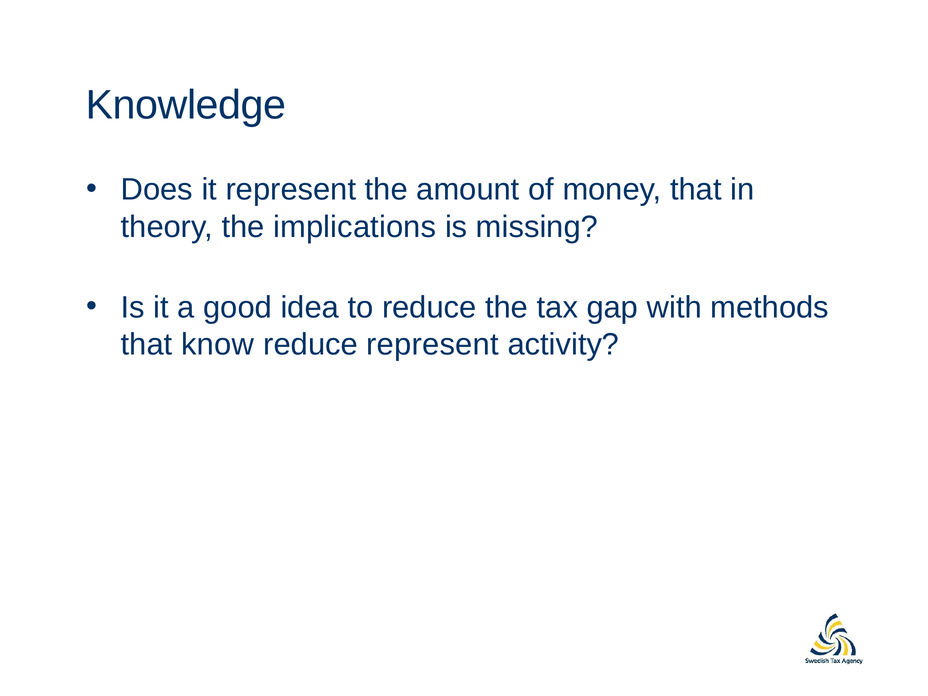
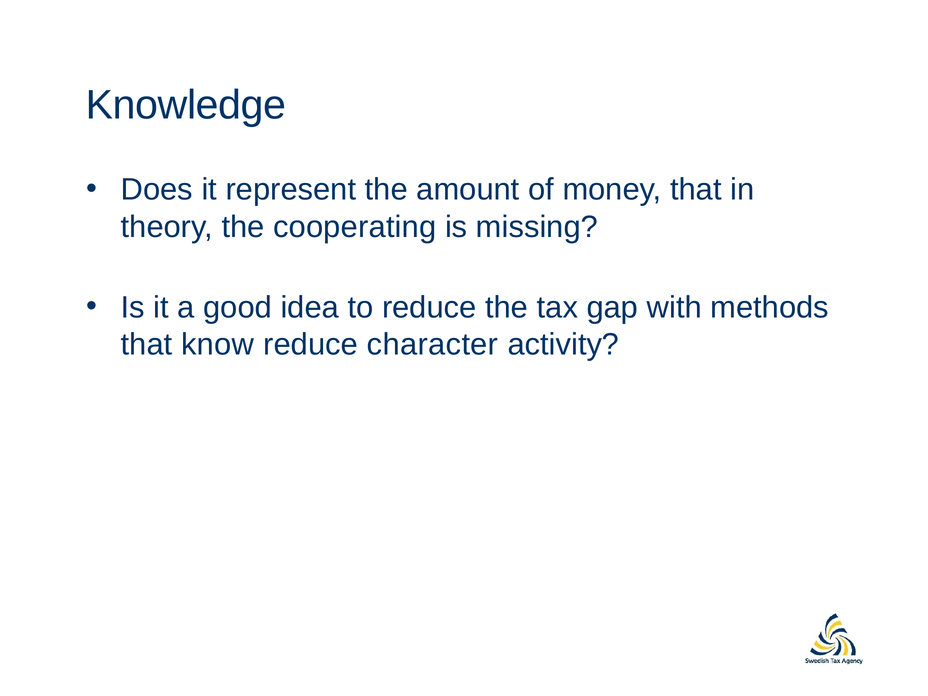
implications: implications -> cooperating
reduce represent: represent -> character
